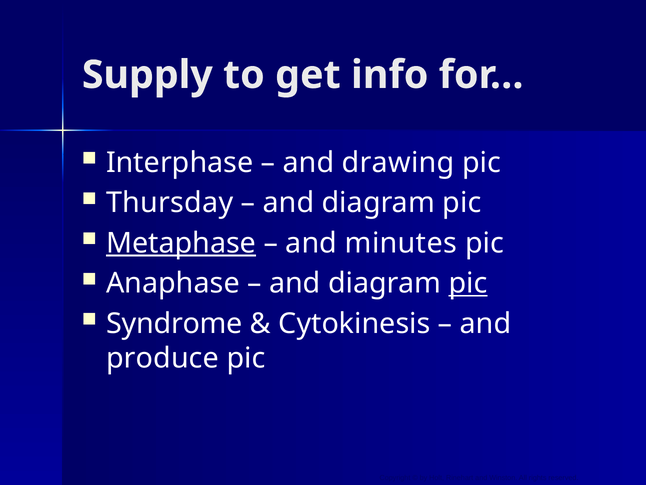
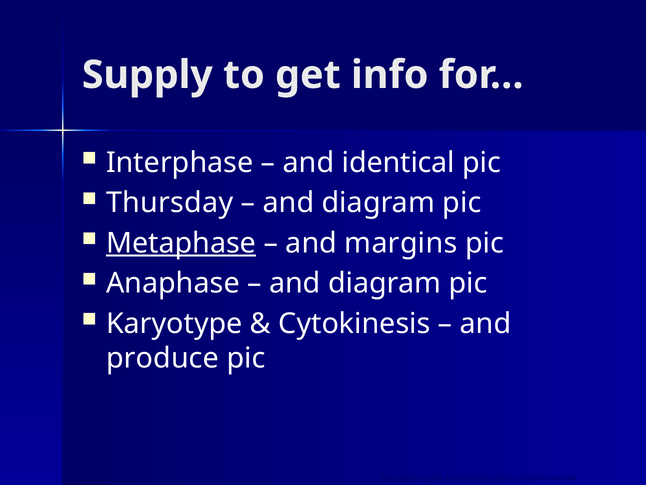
drawing: drawing -> identical
minutes: minutes -> margins
pic at (468, 283) underline: present -> none
Syndrome: Syndrome -> Karyotype
